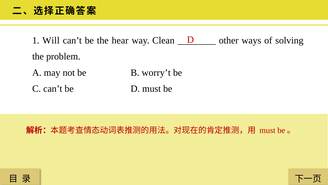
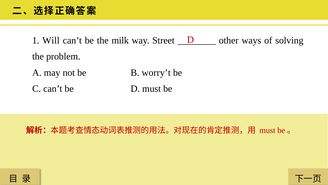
hear: hear -> milk
Clean: Clean -> Street
